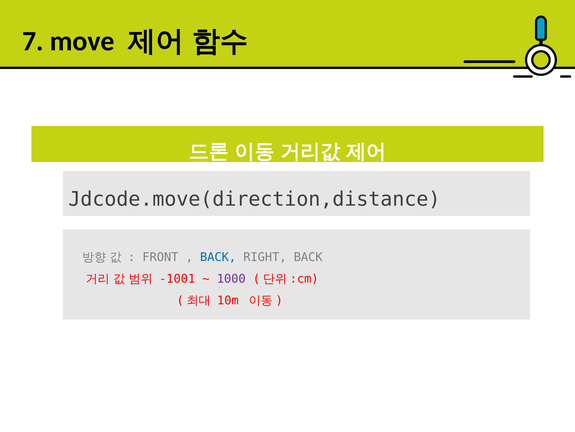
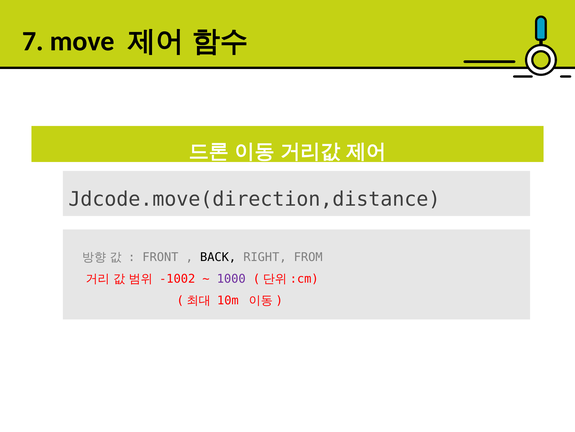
BACK at (218, 257) colour: blue -> black
RIGHT BACK: BACK -> FROM
-1001: -1001 -> -1002
